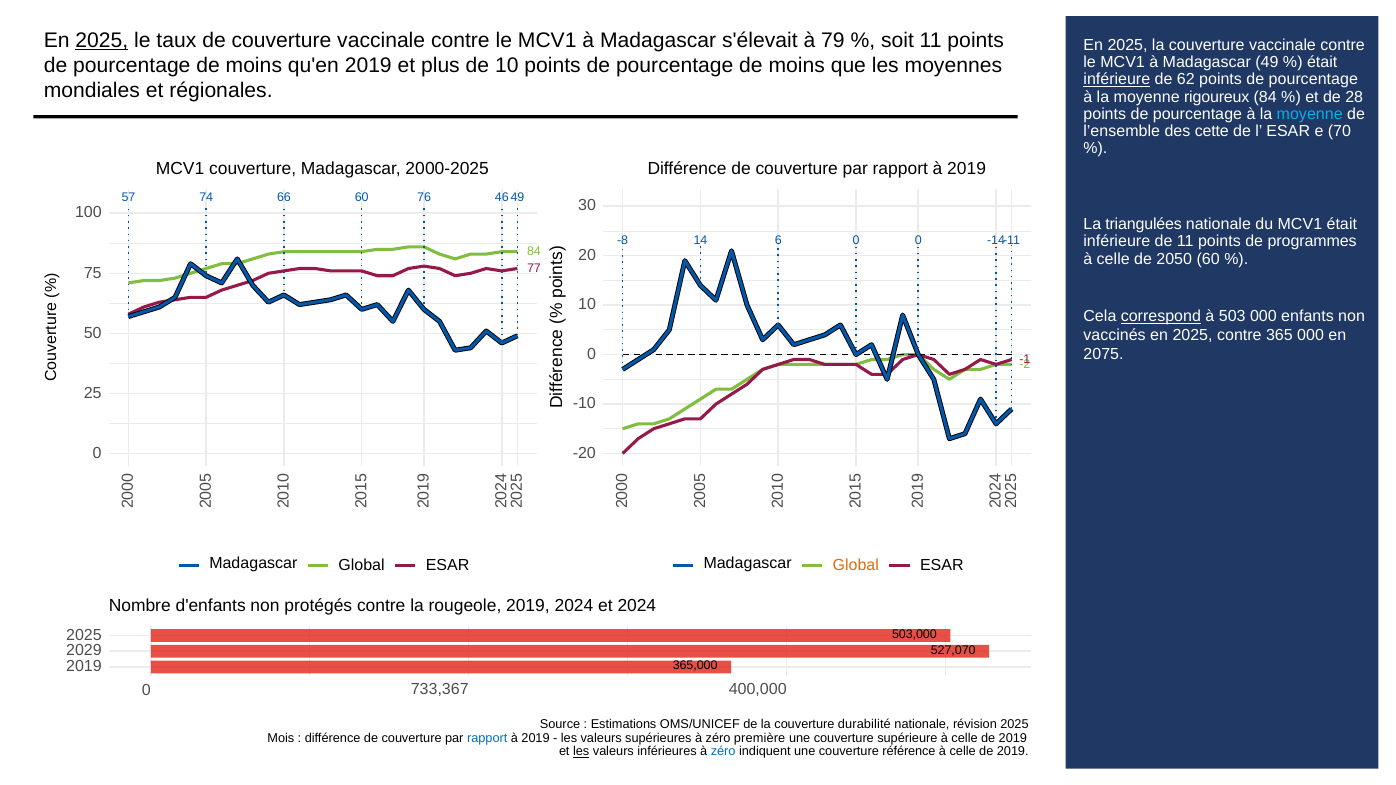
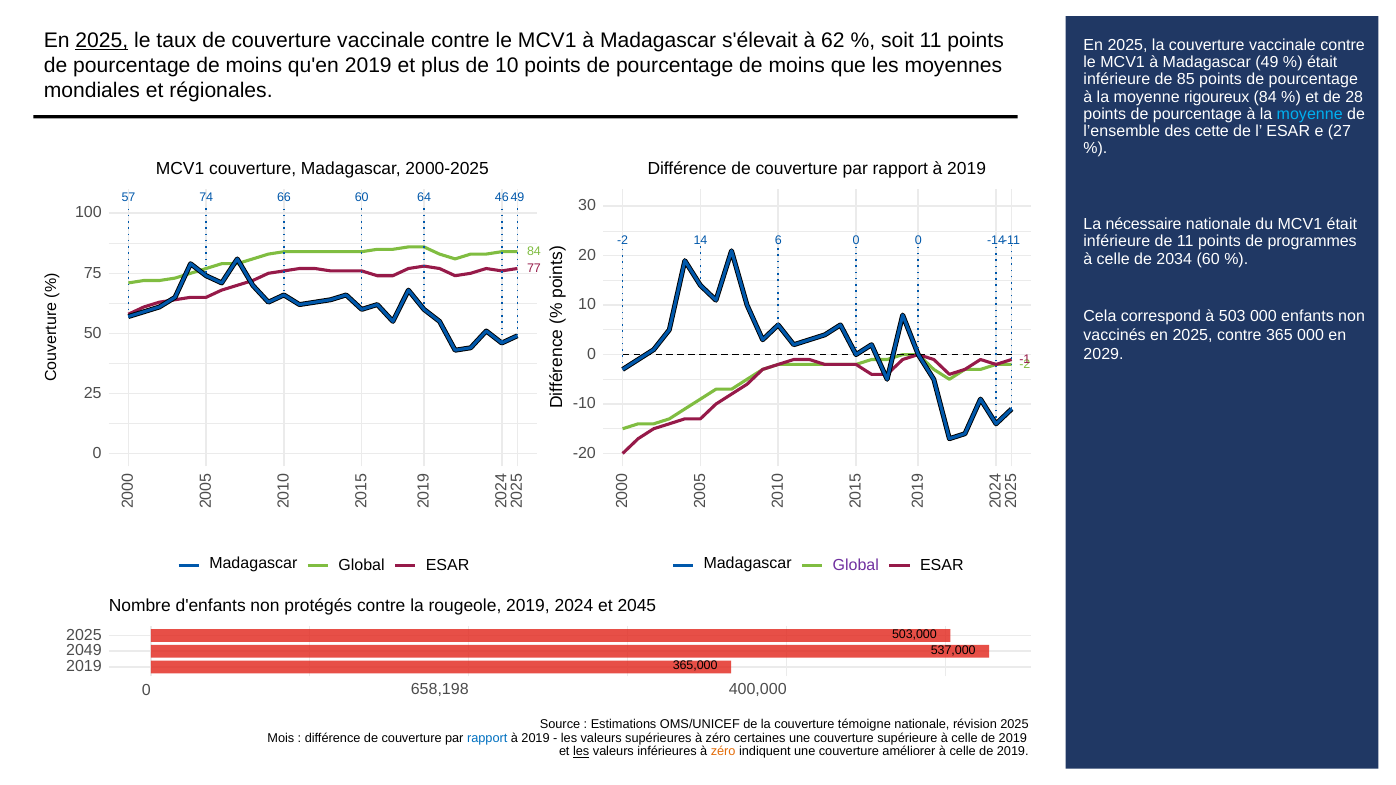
79: 79 -> 62
inférieure at (1117, 80) underline: present -> none
62: 62 -> 85
70: 70 -> 27
76: 76 -> 64
triangulées: triangulées -> nécessaire
-8 at (623, 240): -8 -> -2
2050: 2050 -> 2034
correspond underline: present -> none
2075: 2075 -> 2029
Global at (856, 565) colour: orange -> purple
et 2024: 2024 -> 2045
2029: 2029 -> 2049
527,070: 527,070 -> 537,000
733,367: 733,367 -> 658,198
durabilité: durabilité -> témoigne
première: première -> certaines
zéro at (723, 752) colour: blue -> orange
référence: référence -> améliorer
